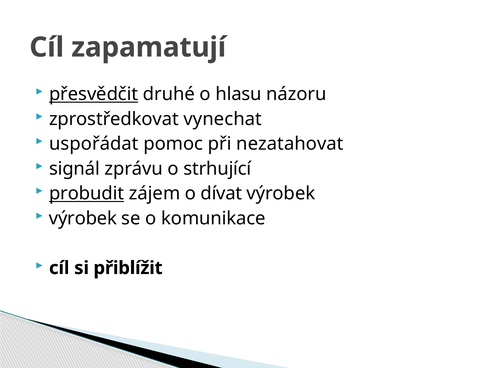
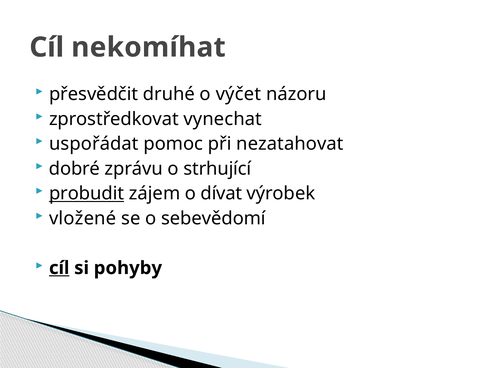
zapamatují: zapamatují -> nekomíhat
přesvědčit underline: present -> none
hlasu: hlasu -> výčet
signál: signál -> dobré
výrobek at (83, 219): výrobek -> vložené
komunikace: komunikace -> sebevědomí
cíl at (59, 268) underline: none -> present
přiblížit: přiblížit -> pohyby
